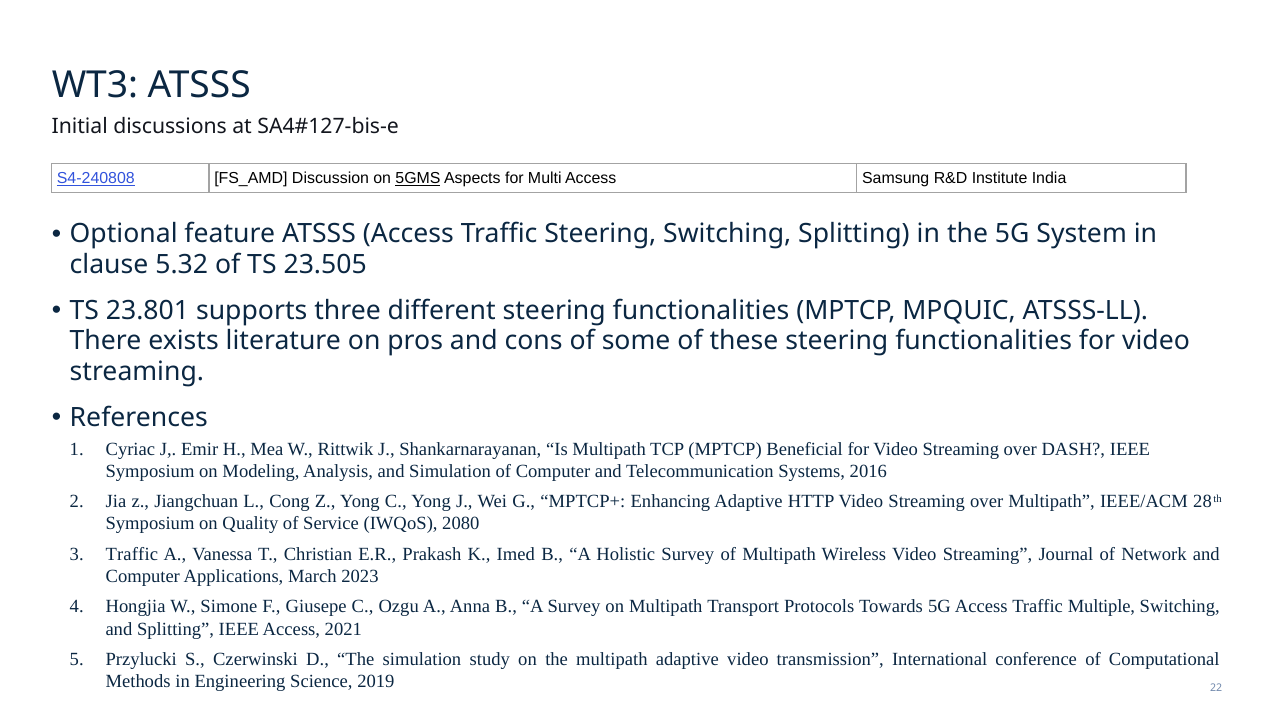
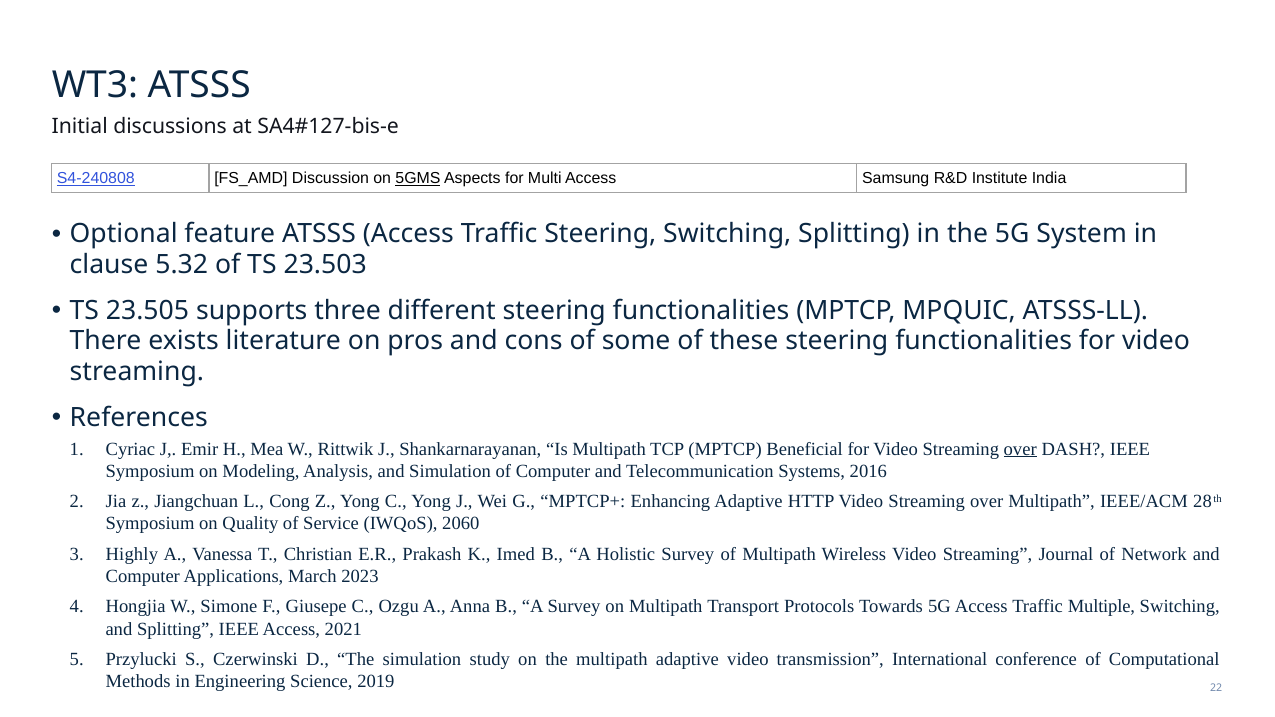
23.505: 23.505 -> 23.503
23.801: 23.801 -> 23.505
over at (1020, 449) underline: none -> present
2080: 2080 -> 2060
Traffic at (132, 554): Traffic -> Highly
